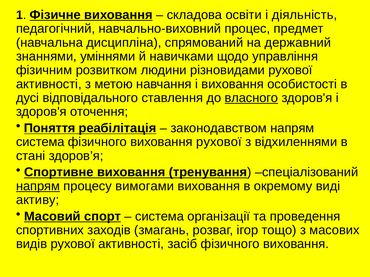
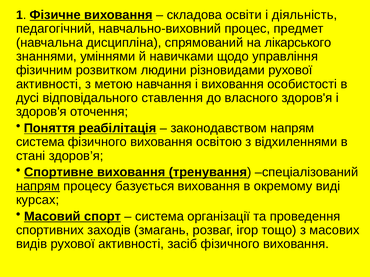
державний: державний -> лікарського
власного underline: present -> none
виховання рухової: рухової -> освітою
вимогами: вимогами -> базується
активу: активу -> курсах
